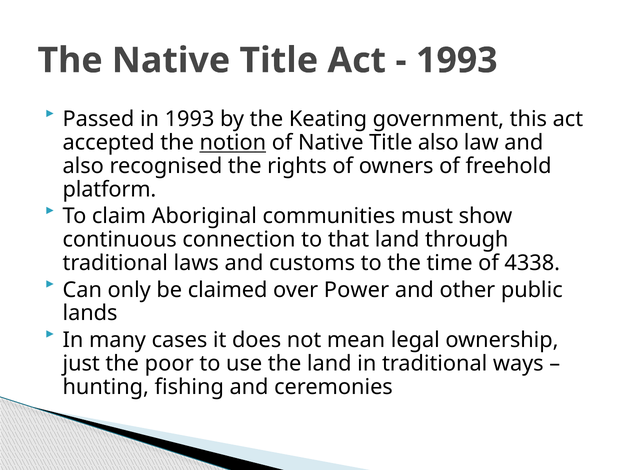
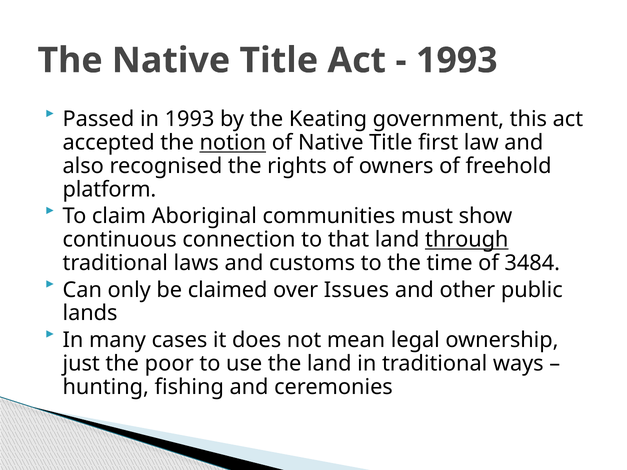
Title also: also -> first
through underline: none -> present
4338: 4338 -> 3484
Power: Power -> Issues
